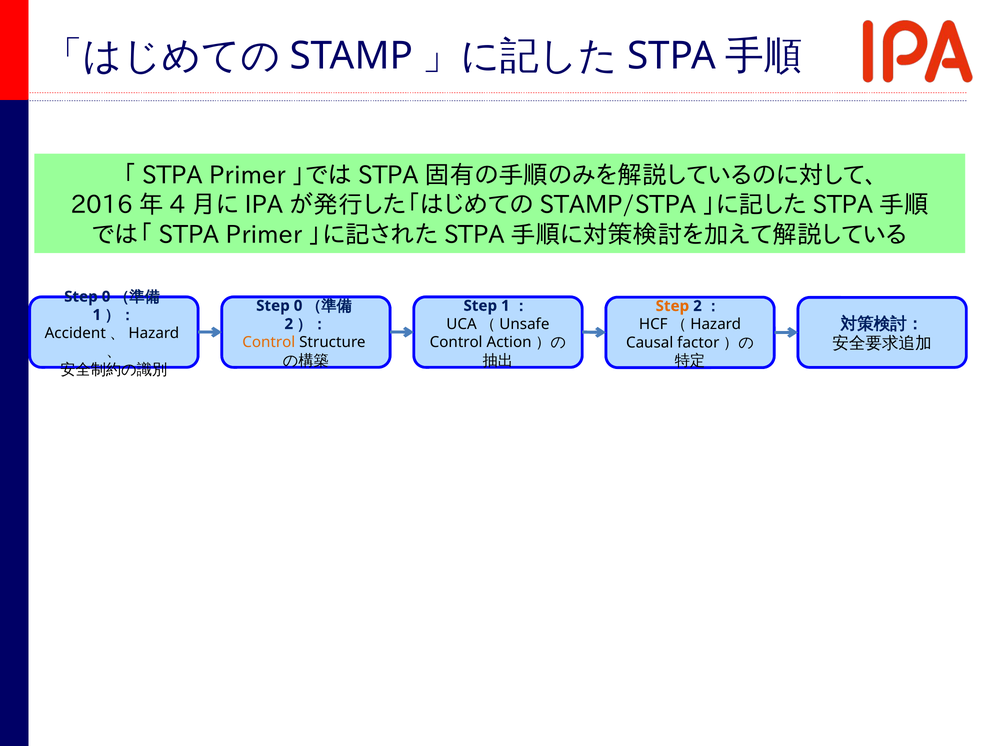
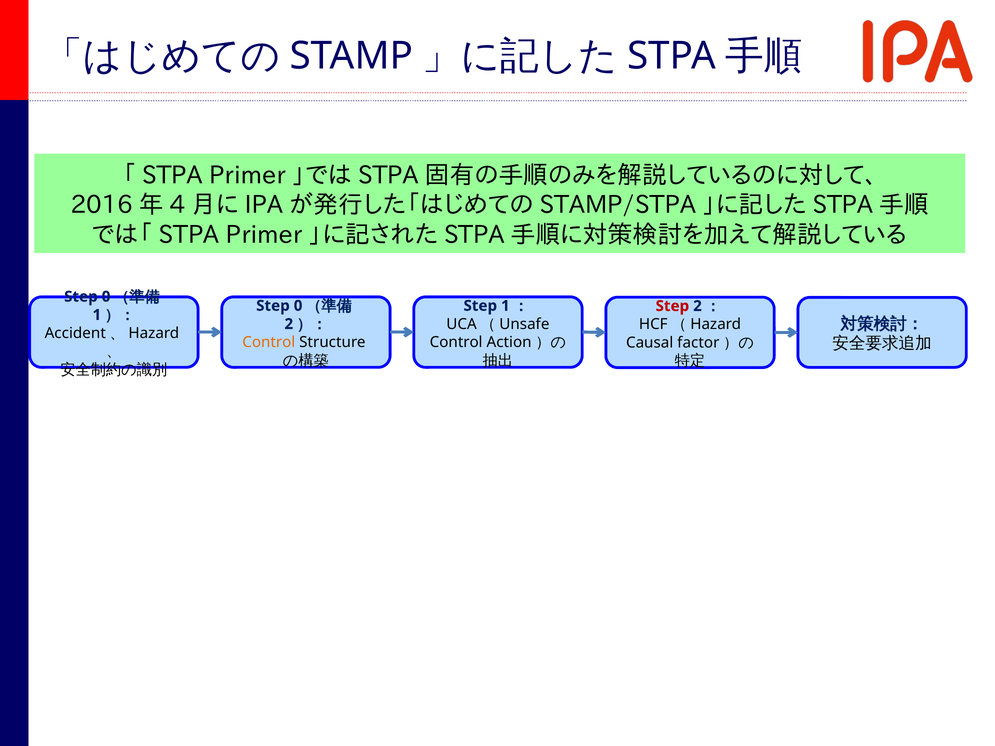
Step at (672, 306) colour: orange -> red
